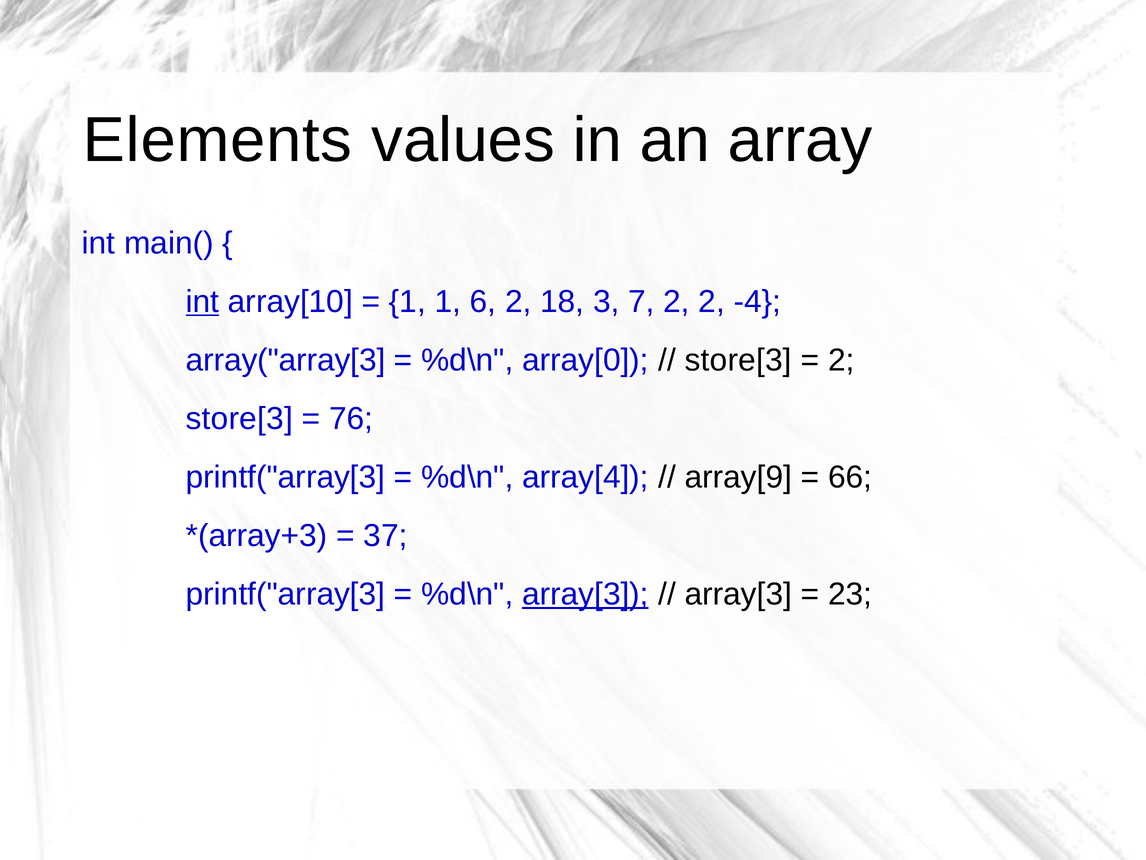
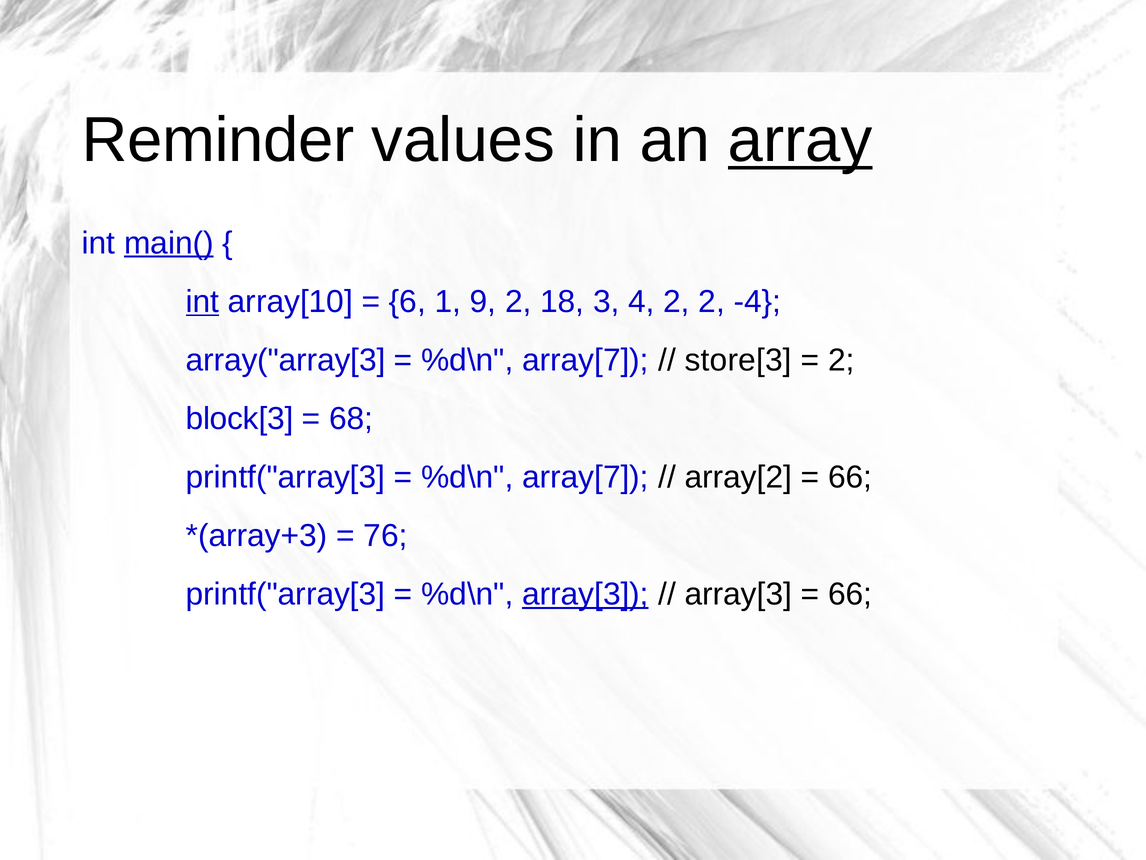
Elements: Elements -> Reminder
array underline: none -> present
main( underline: none -> present
1 at (407, 301): 1 -> 6
6: 6 -> 9
7: 7 -> 4
array[0 at (585, 360): array[0 -> array[7
store[3 at (239, 418): store[3 -> block[3
76: 76 -> 68
array[4 at (585, 477): array[4 -> array[7
array[9: array[9 -> array[2
37: 37 -> 76
23 at (850, 594): 23 -> 66
